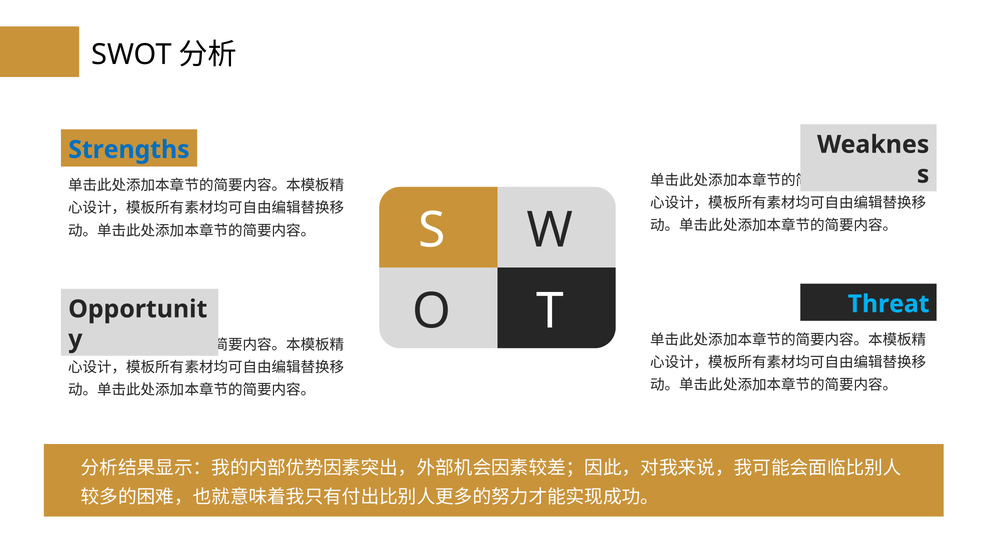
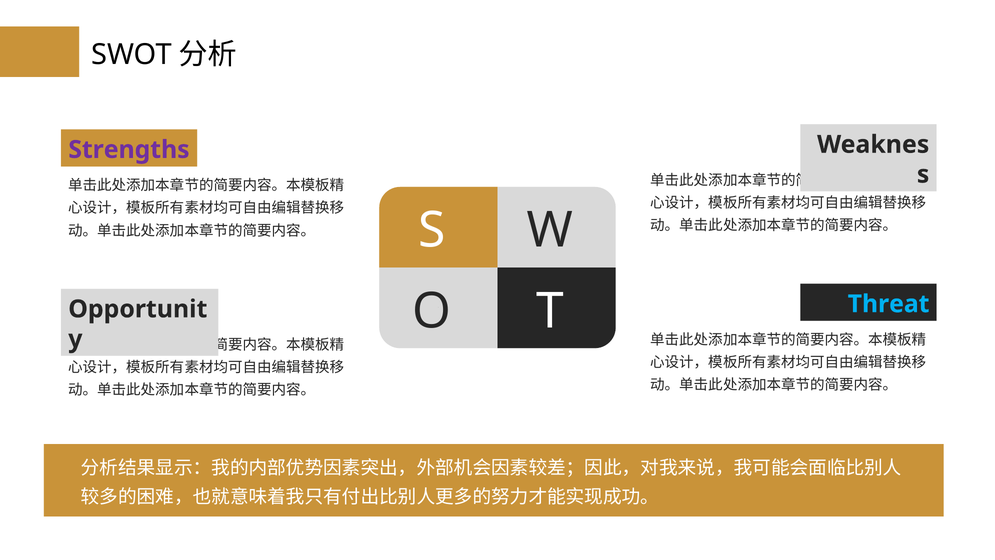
Strengths colour: blue -> purple
